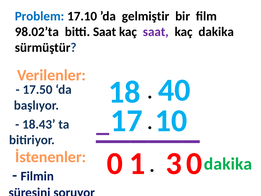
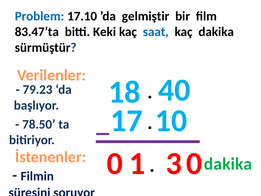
98.02’ta: 98.02’ta -> 83.47’ta
bitti Saat: Saat -> Keki
saat at (156, 32) colour: purple -> blue
17.50: 17.50 -> 79.23
18.43: 18.43 -> 78.50
